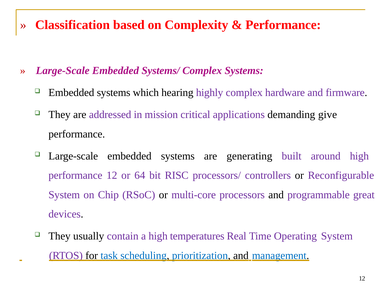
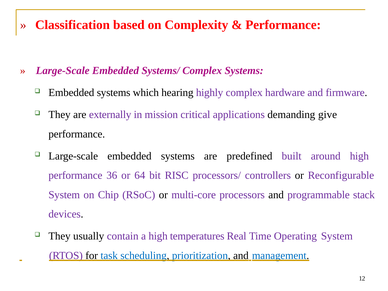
addressed: addressed -> externally
generating: generating -> predefined
performance 12: 12 -> 36
great: great -> stack
